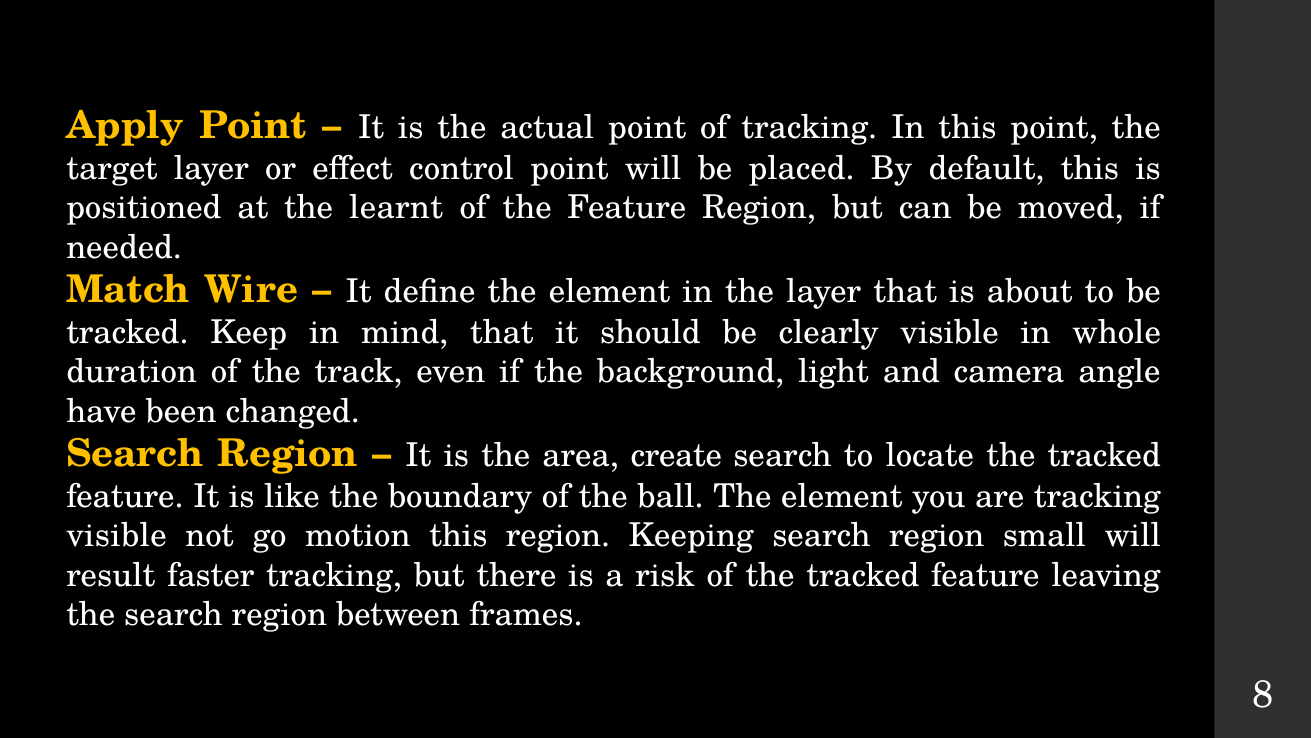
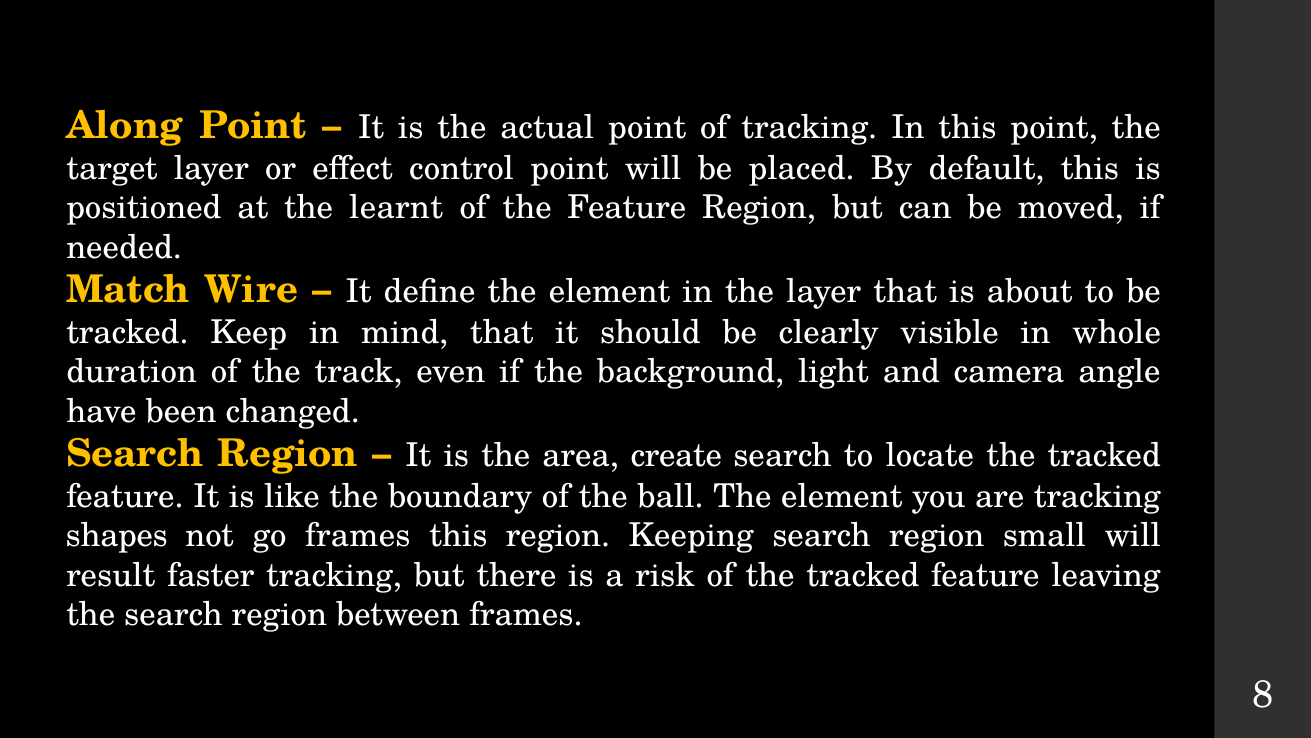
Apply: Apply -> Along
visible at (116, 535): visible -> shapes
go motion: motion -> frames
